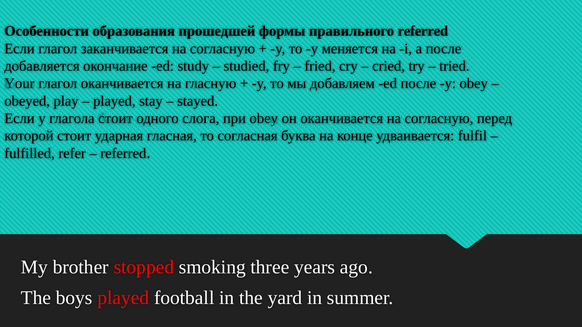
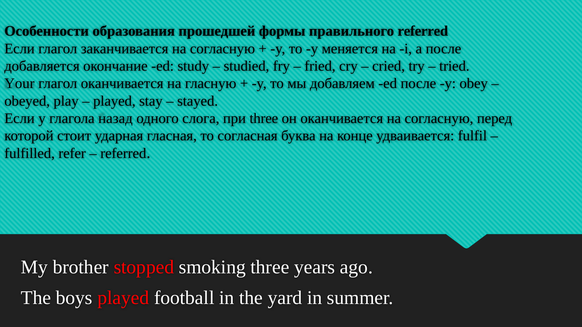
глагола стоит: стоит -> назад
при obey: obey -> three
